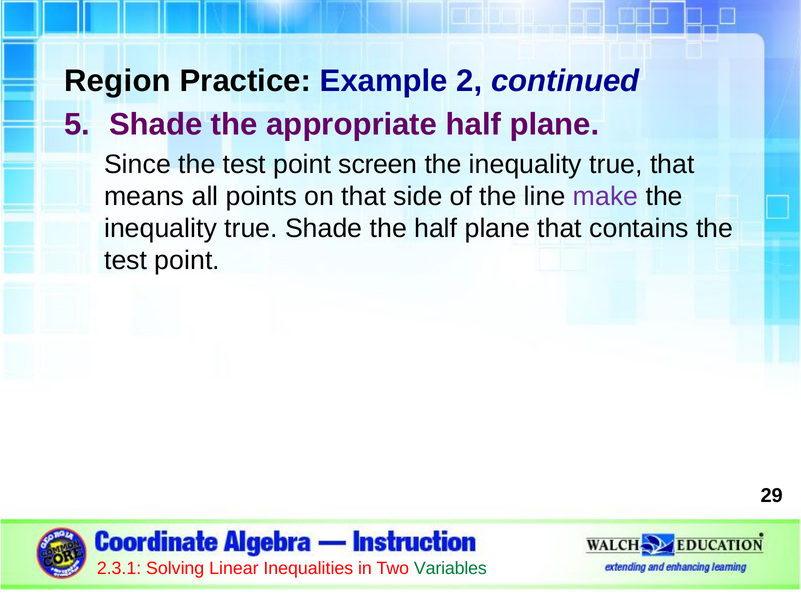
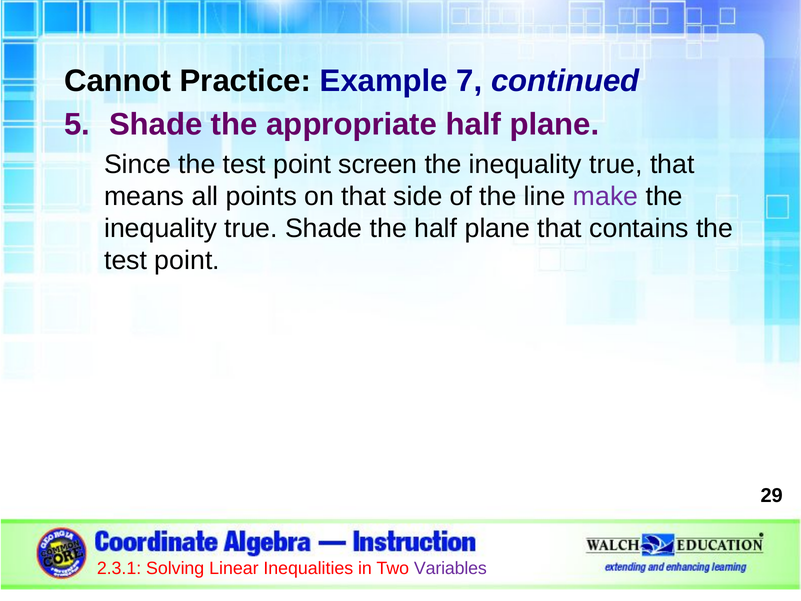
Region: Region -> Cannot
2: 2 -> 7
Variables colour: green -> purple
